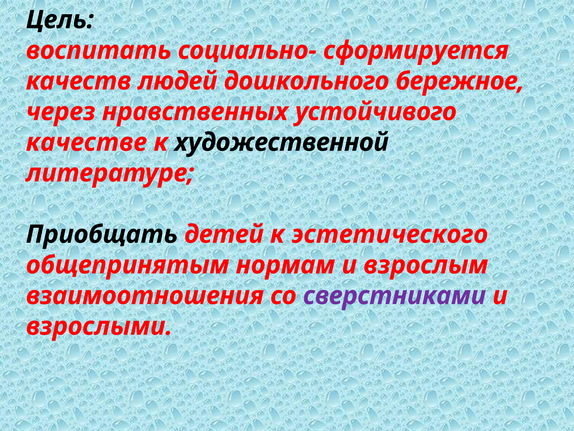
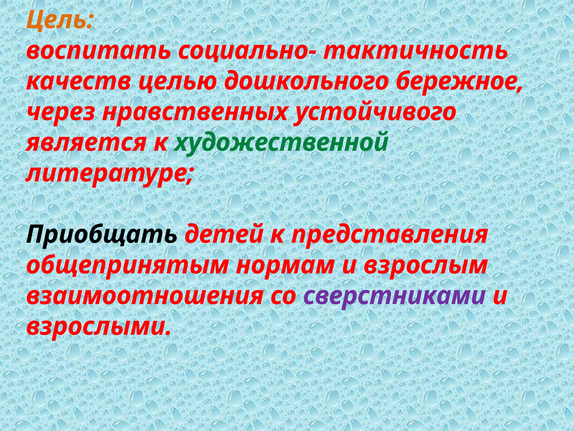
Цель colour: black -> orange
сформируется: сформируется -> тактичность
людей: людей -> целью
качестве: качестве -> является
художественной colour: black -> green
эстетического: эстетического -> представления
